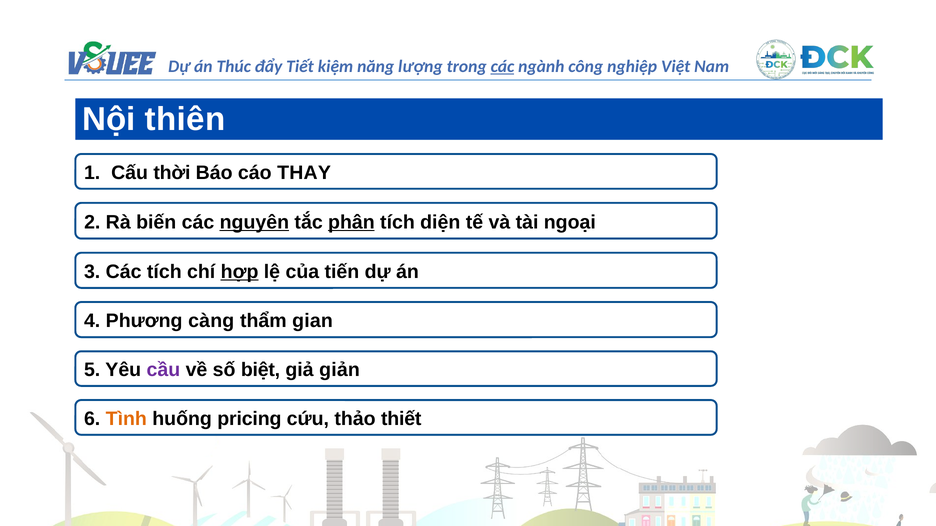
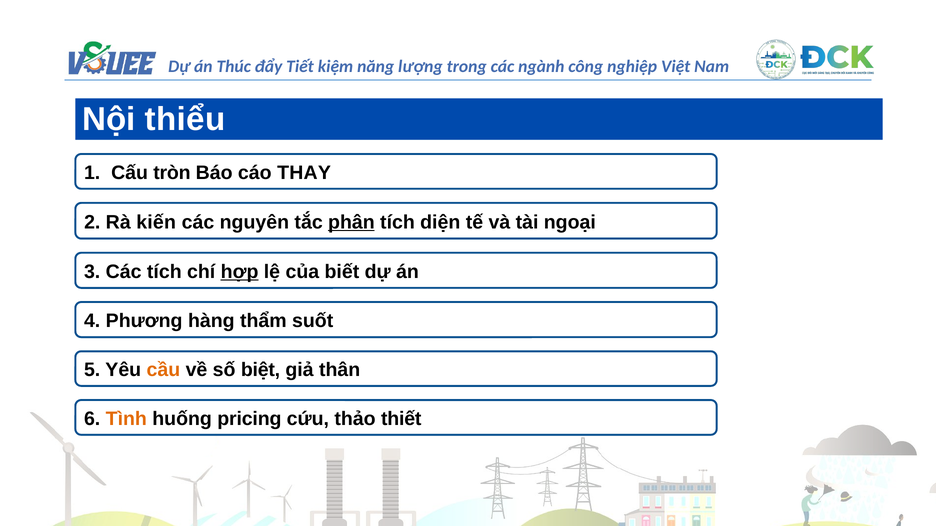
các at (502, 66) underline: present -> none
thiên: thiên -> thiểu
thời: thời -> tròn
biến: biến -> kiến
nguyên underline: present -> none
tiến: tiến -> biết
càng: càng -> hàng
gian: gian -> suốt
cầu colour: purple -> orange
giản: giản -> thân
